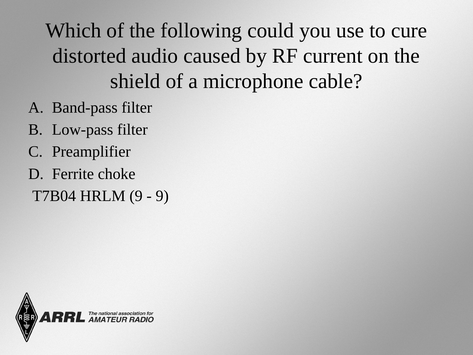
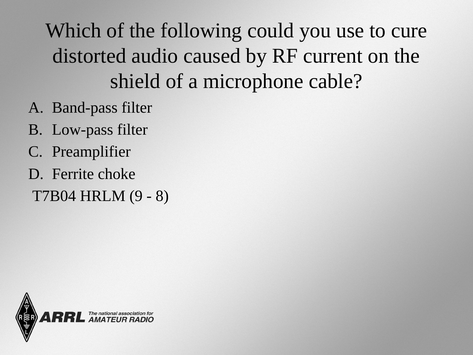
9 at (162, 196): 9 -> 8
